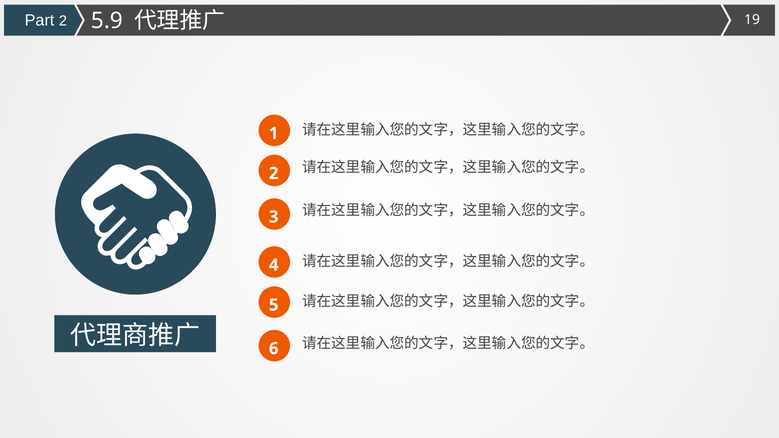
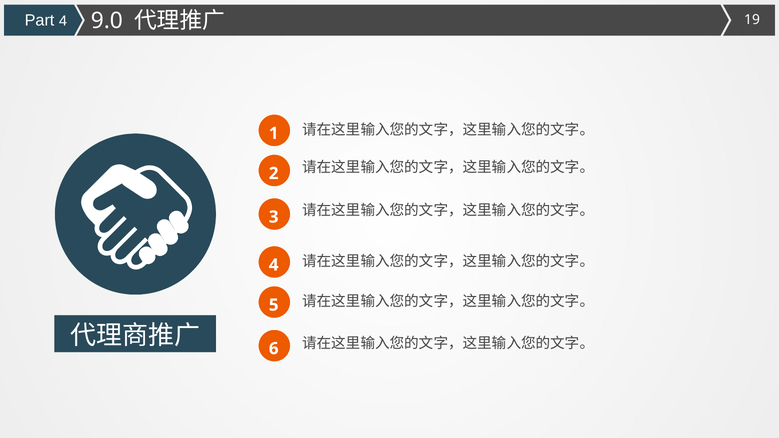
Part 2: 2 -> 4
5.9: 5.9 -> 9.0
